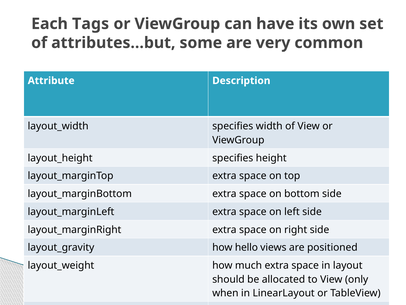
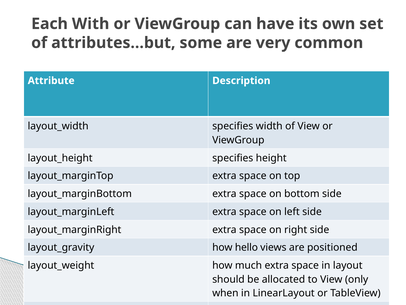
Tags: Tags -> With
